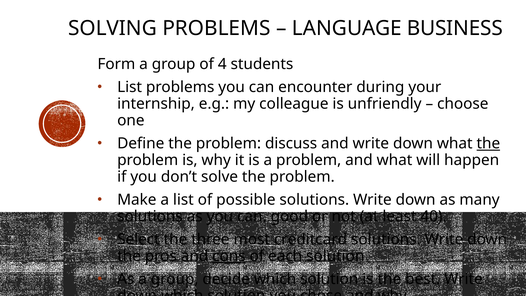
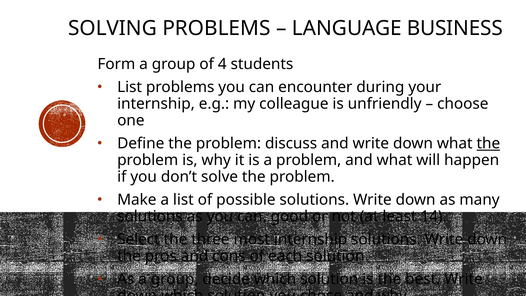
40: 40 -> 14
most creditcard: creditcard -> internship
cons underline: present -> none
